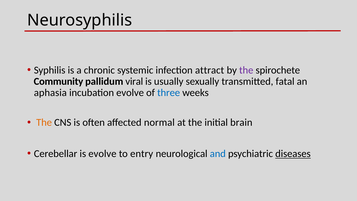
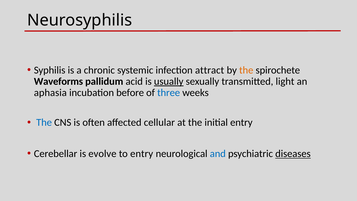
the at (246, 70) colour: purple -> orange
Community: Community -> Waveforms
viral: viral -> acid
usually underline: none -> present
fatal: fatal -> light
incubation evolve: evolve -> before
The at (44, 122) colour: orange -> blue
normal: normal -> cellular
initial brain: brain -> entry
